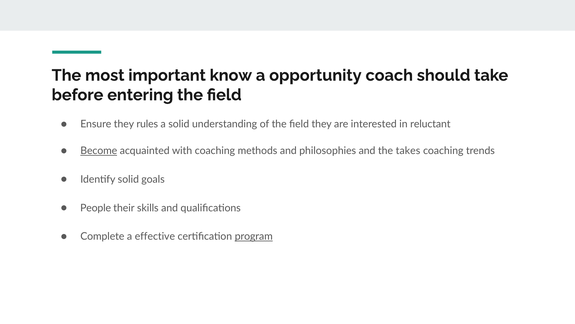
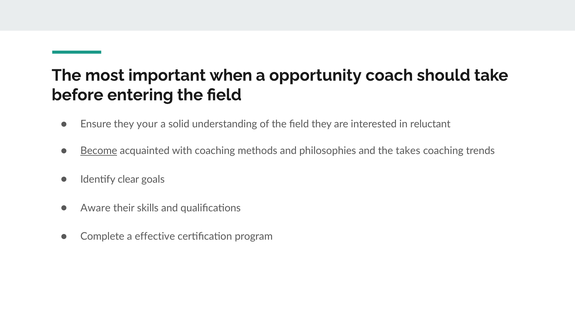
know: know -> when
rules: rules -> your
Identify solid: solid -> clear
People: People -> Aware
program underline: present -> none
